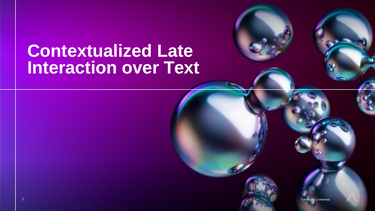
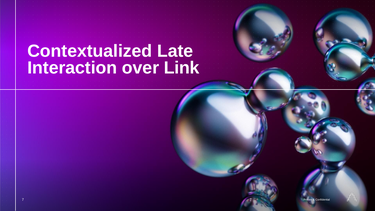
Text: Text -> Link
